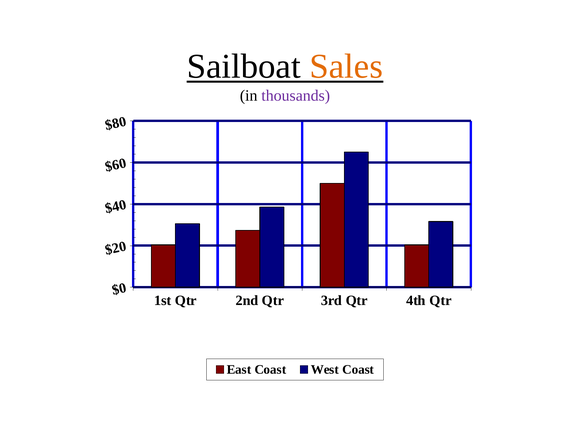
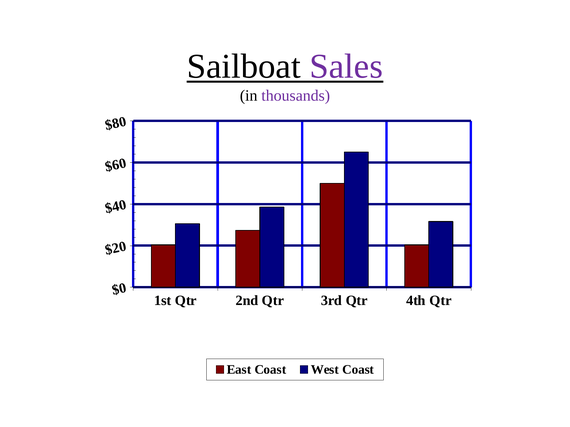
Sales colour: orange -> purple
